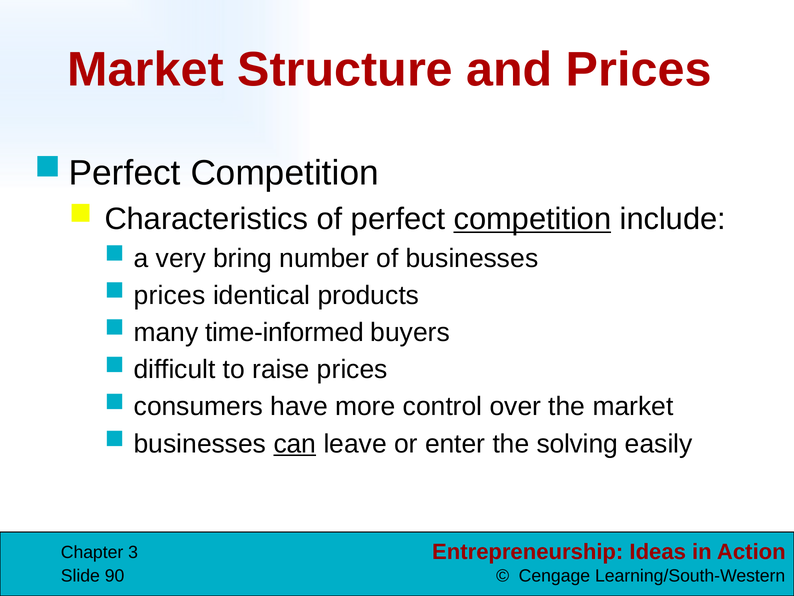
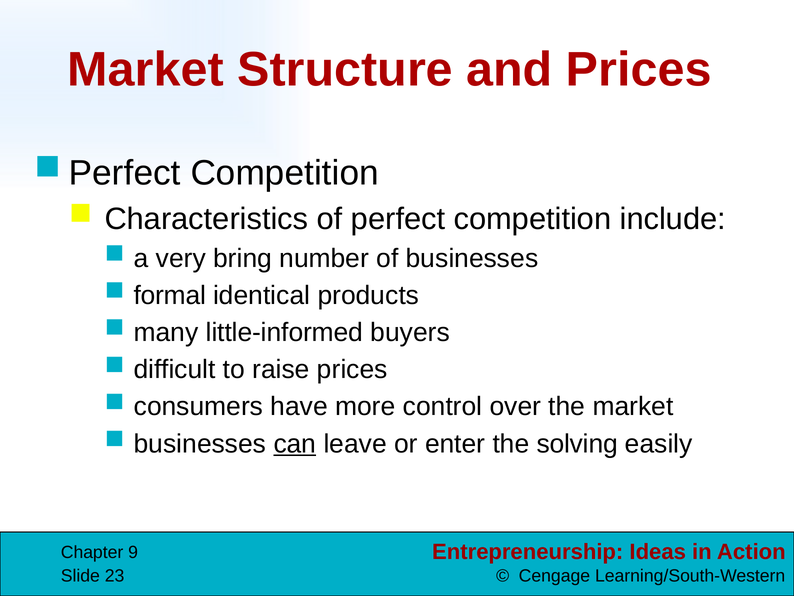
competition at (532, 219) underline: present -> none
prices at (170, 295): prices -> formal
time-informed: time-informed -> little-informed
3: 3 -> 9
90: 90 -> 23
